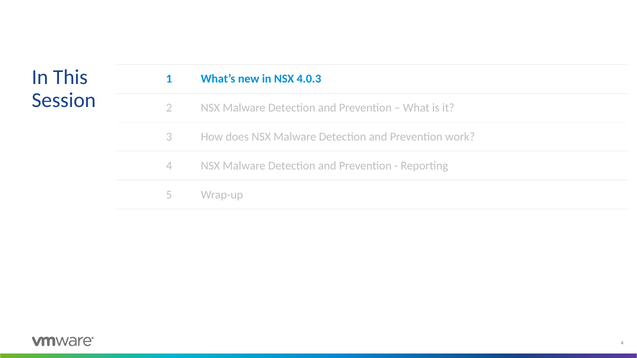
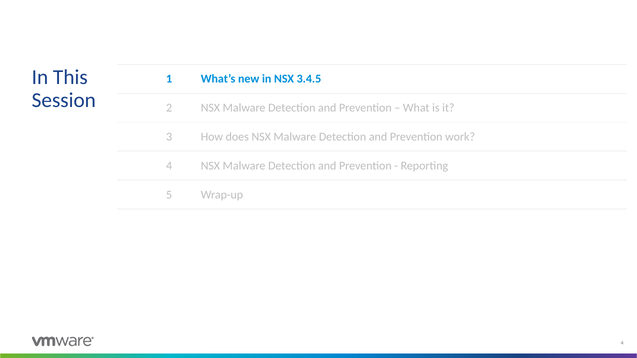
4.0.3: 4.0.3 -> 3.4.5
